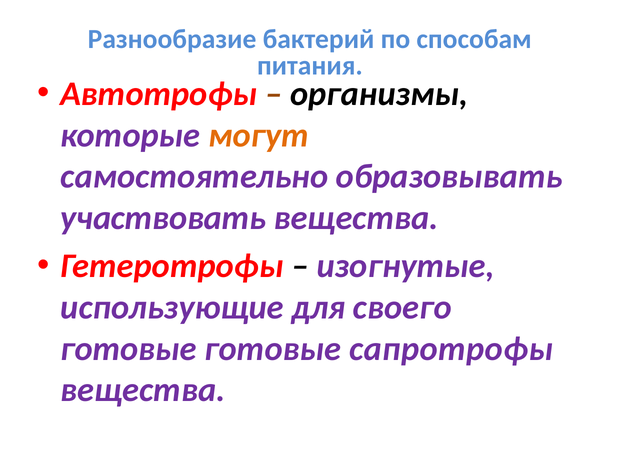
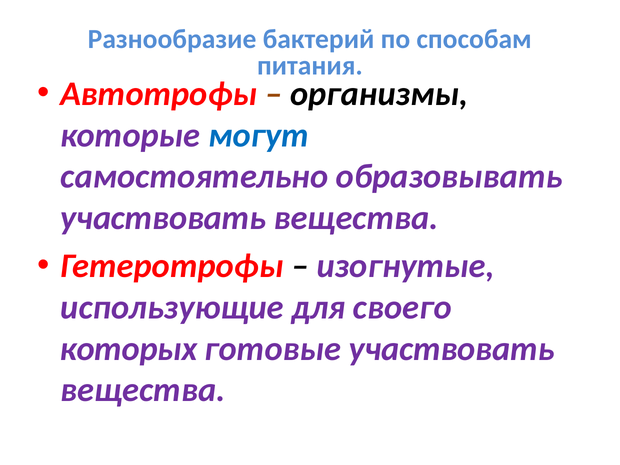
могут colour: orange -> blue
готовые at (129, 349): готовые -> которых
готовые сапротрофы: сапротрофы -> участвовать
